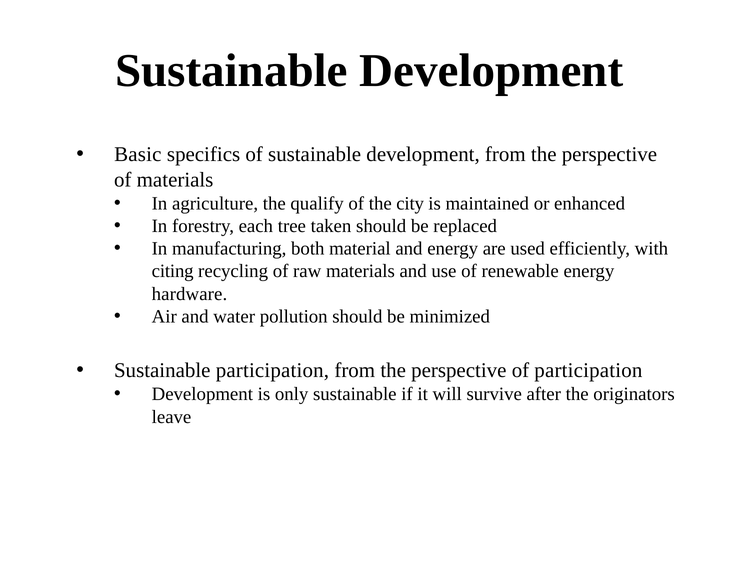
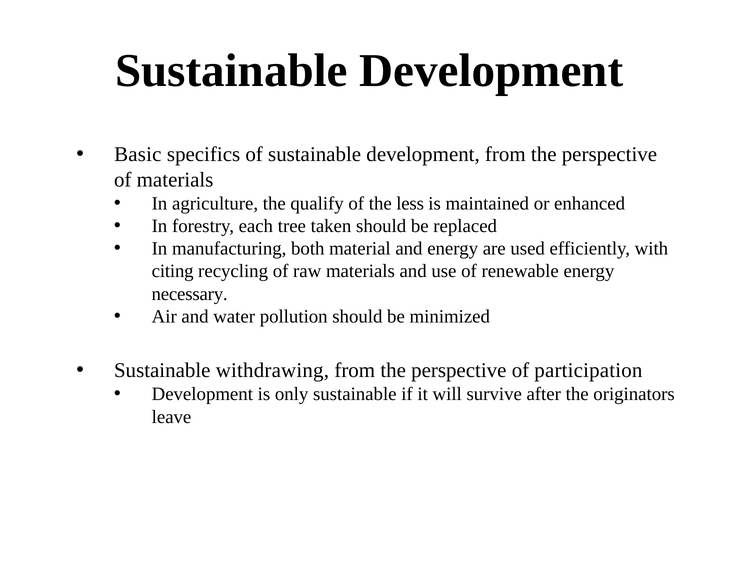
city: city -> less
hardware: hardware -> necessary
Sustainable participation: participation -> withdrawing
